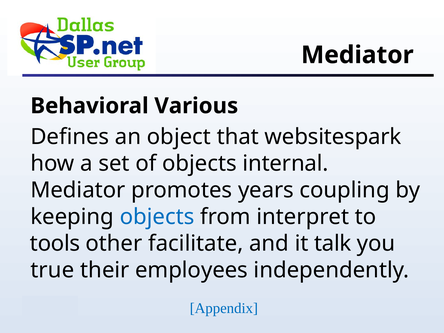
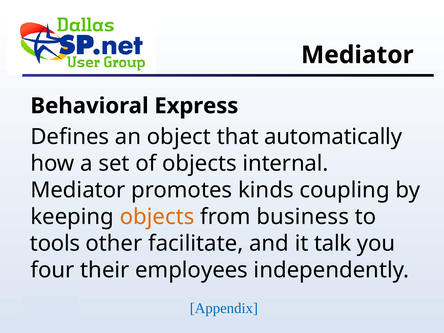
Various: Various -> Express
websitespark: websitespark -> automatically
years: years -> kinds
objects at (157, 217) colour: blue -> orange
interpret: interpret -> business
true: true -> four
